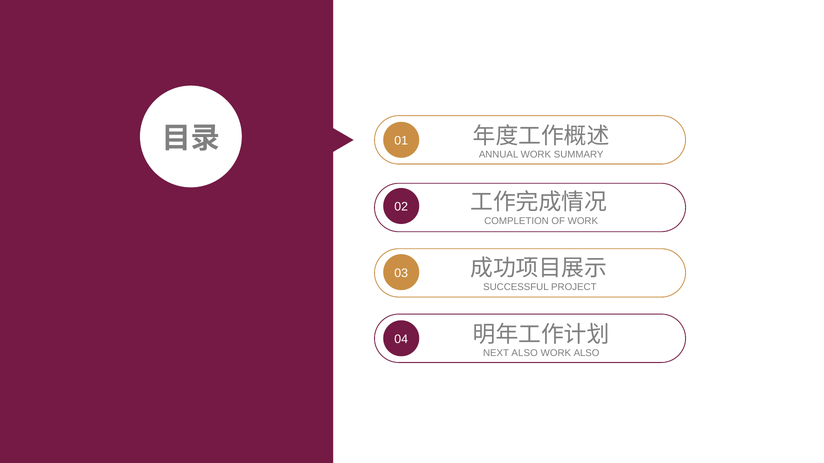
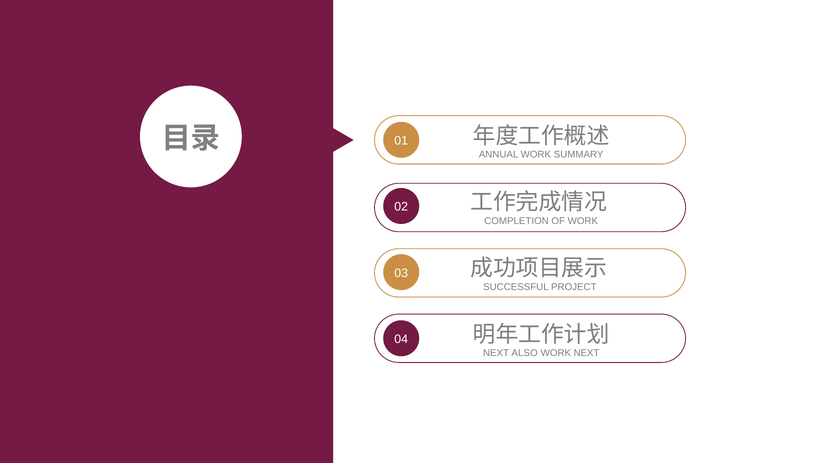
WORK ALSO: ALSO -> NEXT
